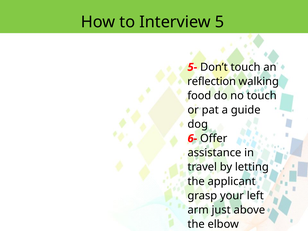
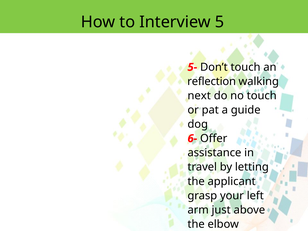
food: food -> next
